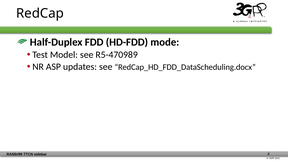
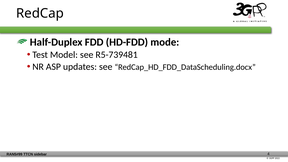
R5-470989: R5-470989 -> R5-739481
